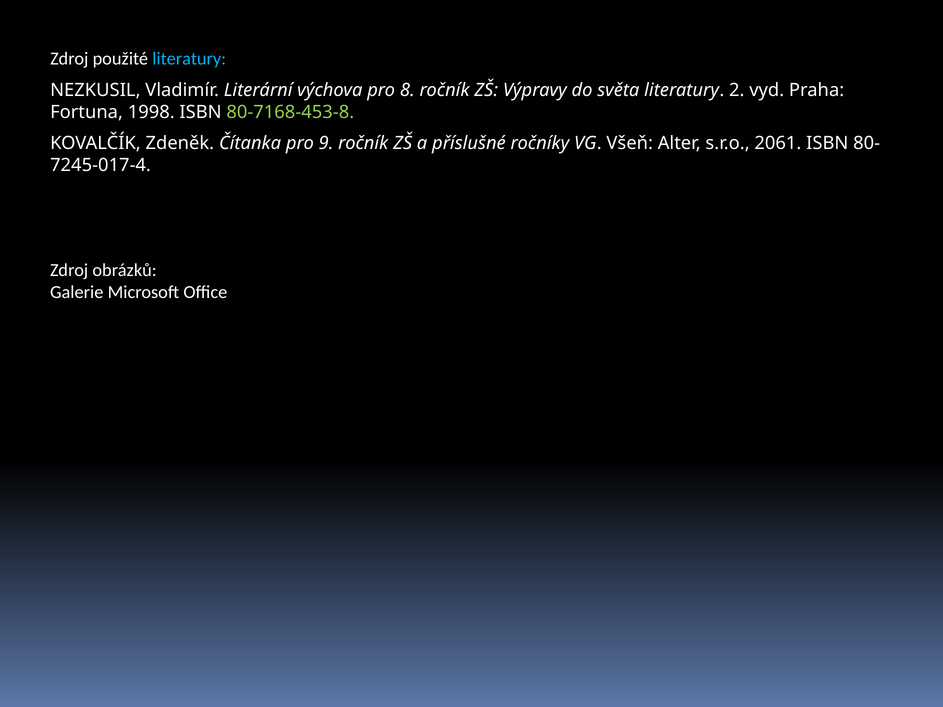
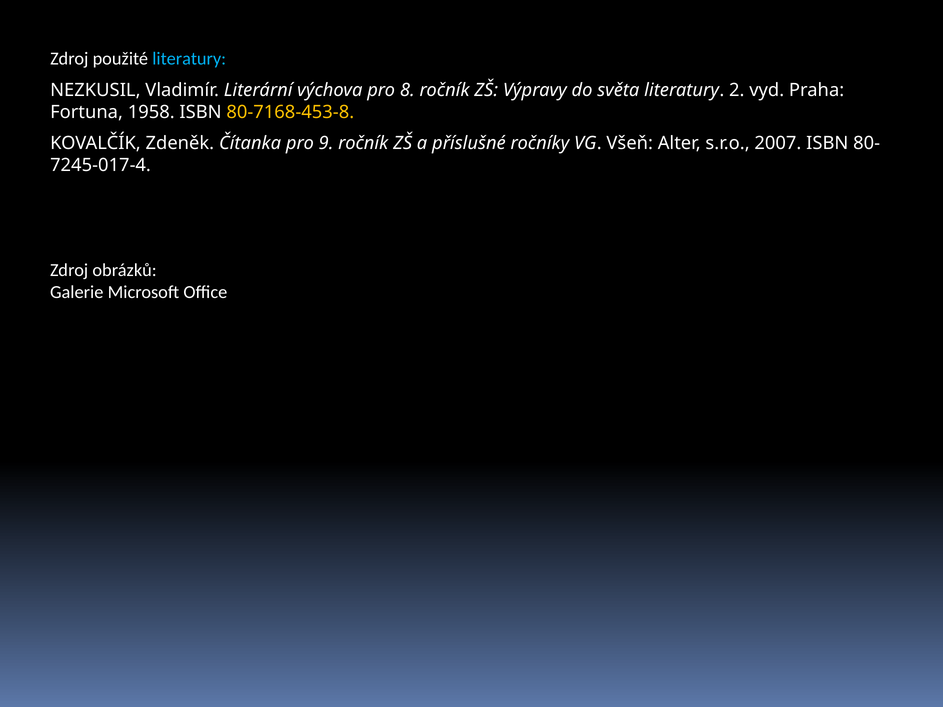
1998: 1998 -> 1958
80-7168-453-8 colour: light green -> yellow
2061: 2061 -> 2007
